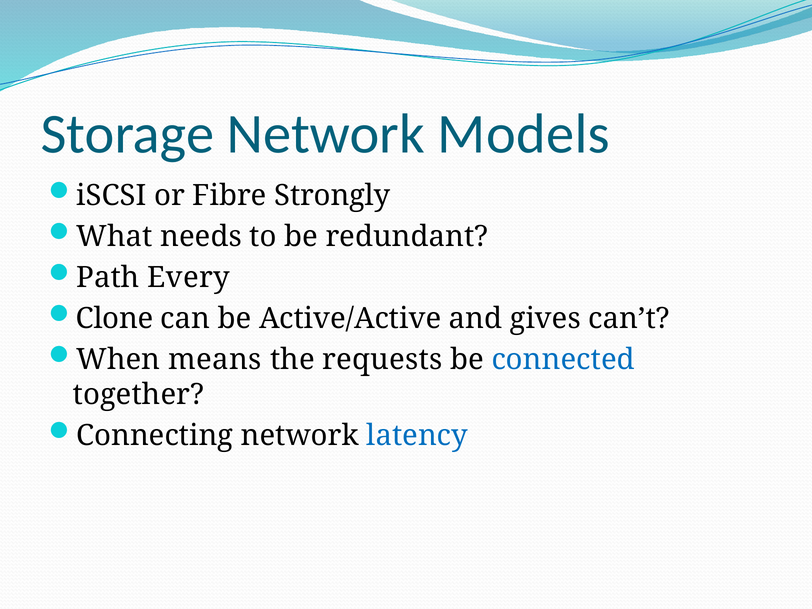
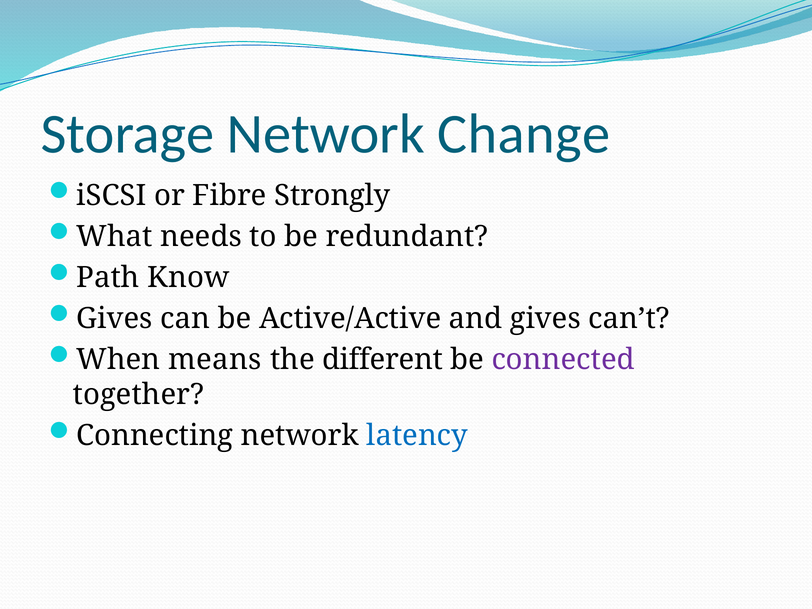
Models: Models -> Change
Every: Every -> Know
Clone at (115, 319): Clone -> Gives
requests: requests -> different
connected colour: blue -> purple
